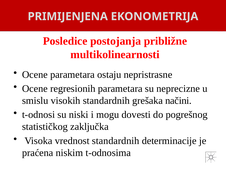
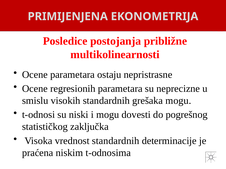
grešaka načini: načini -> mogu
